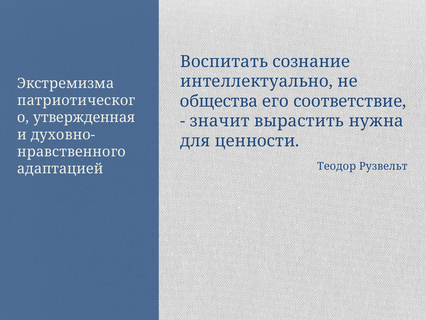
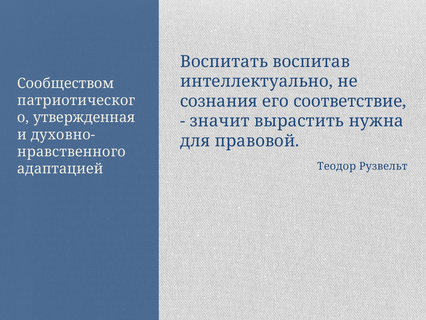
сознание: сознание -> воспитав
Экстремизма: Экстремизма -> Сообществом
общества: общества -> сознания
ценности: ценности -> правовой
